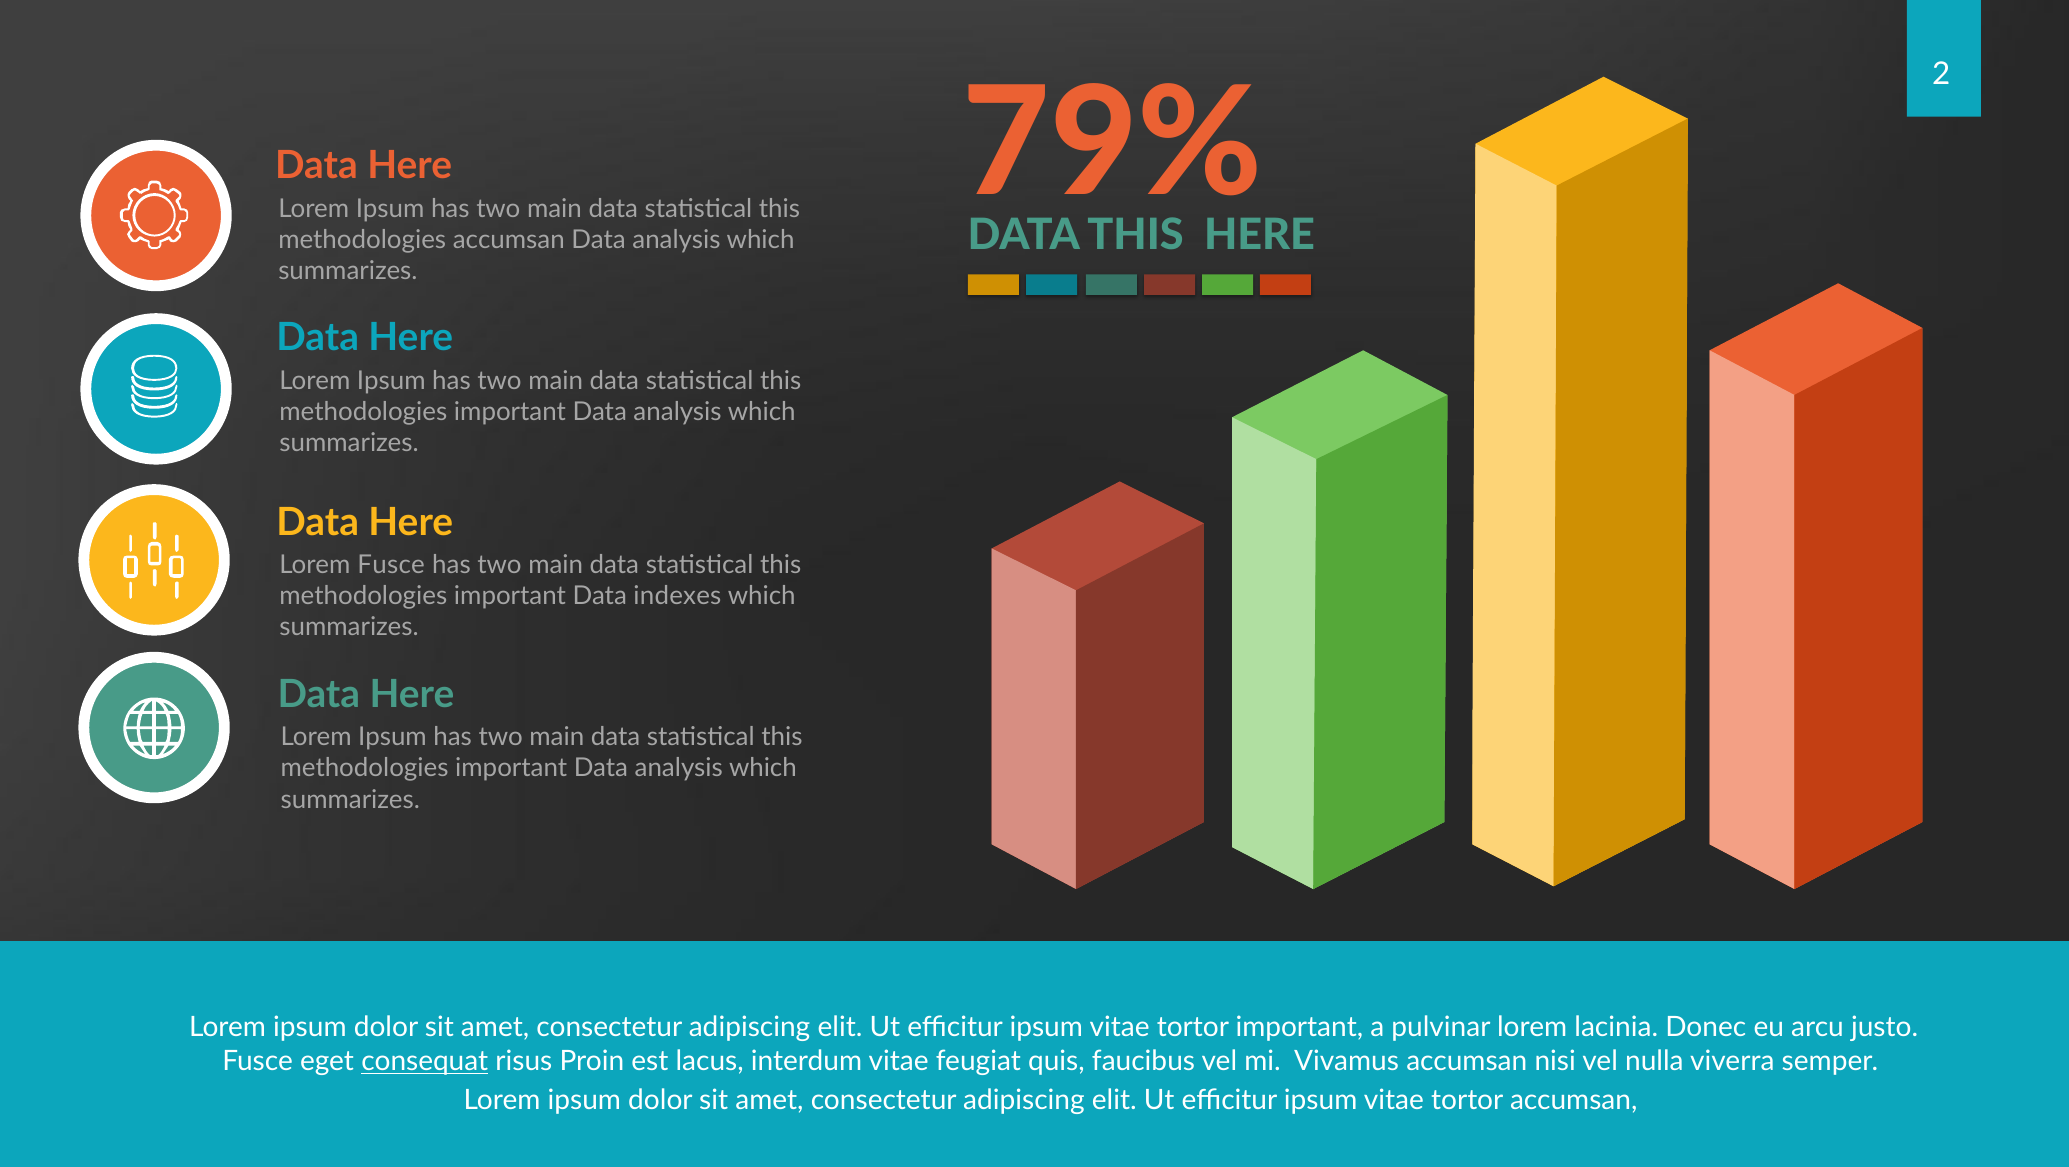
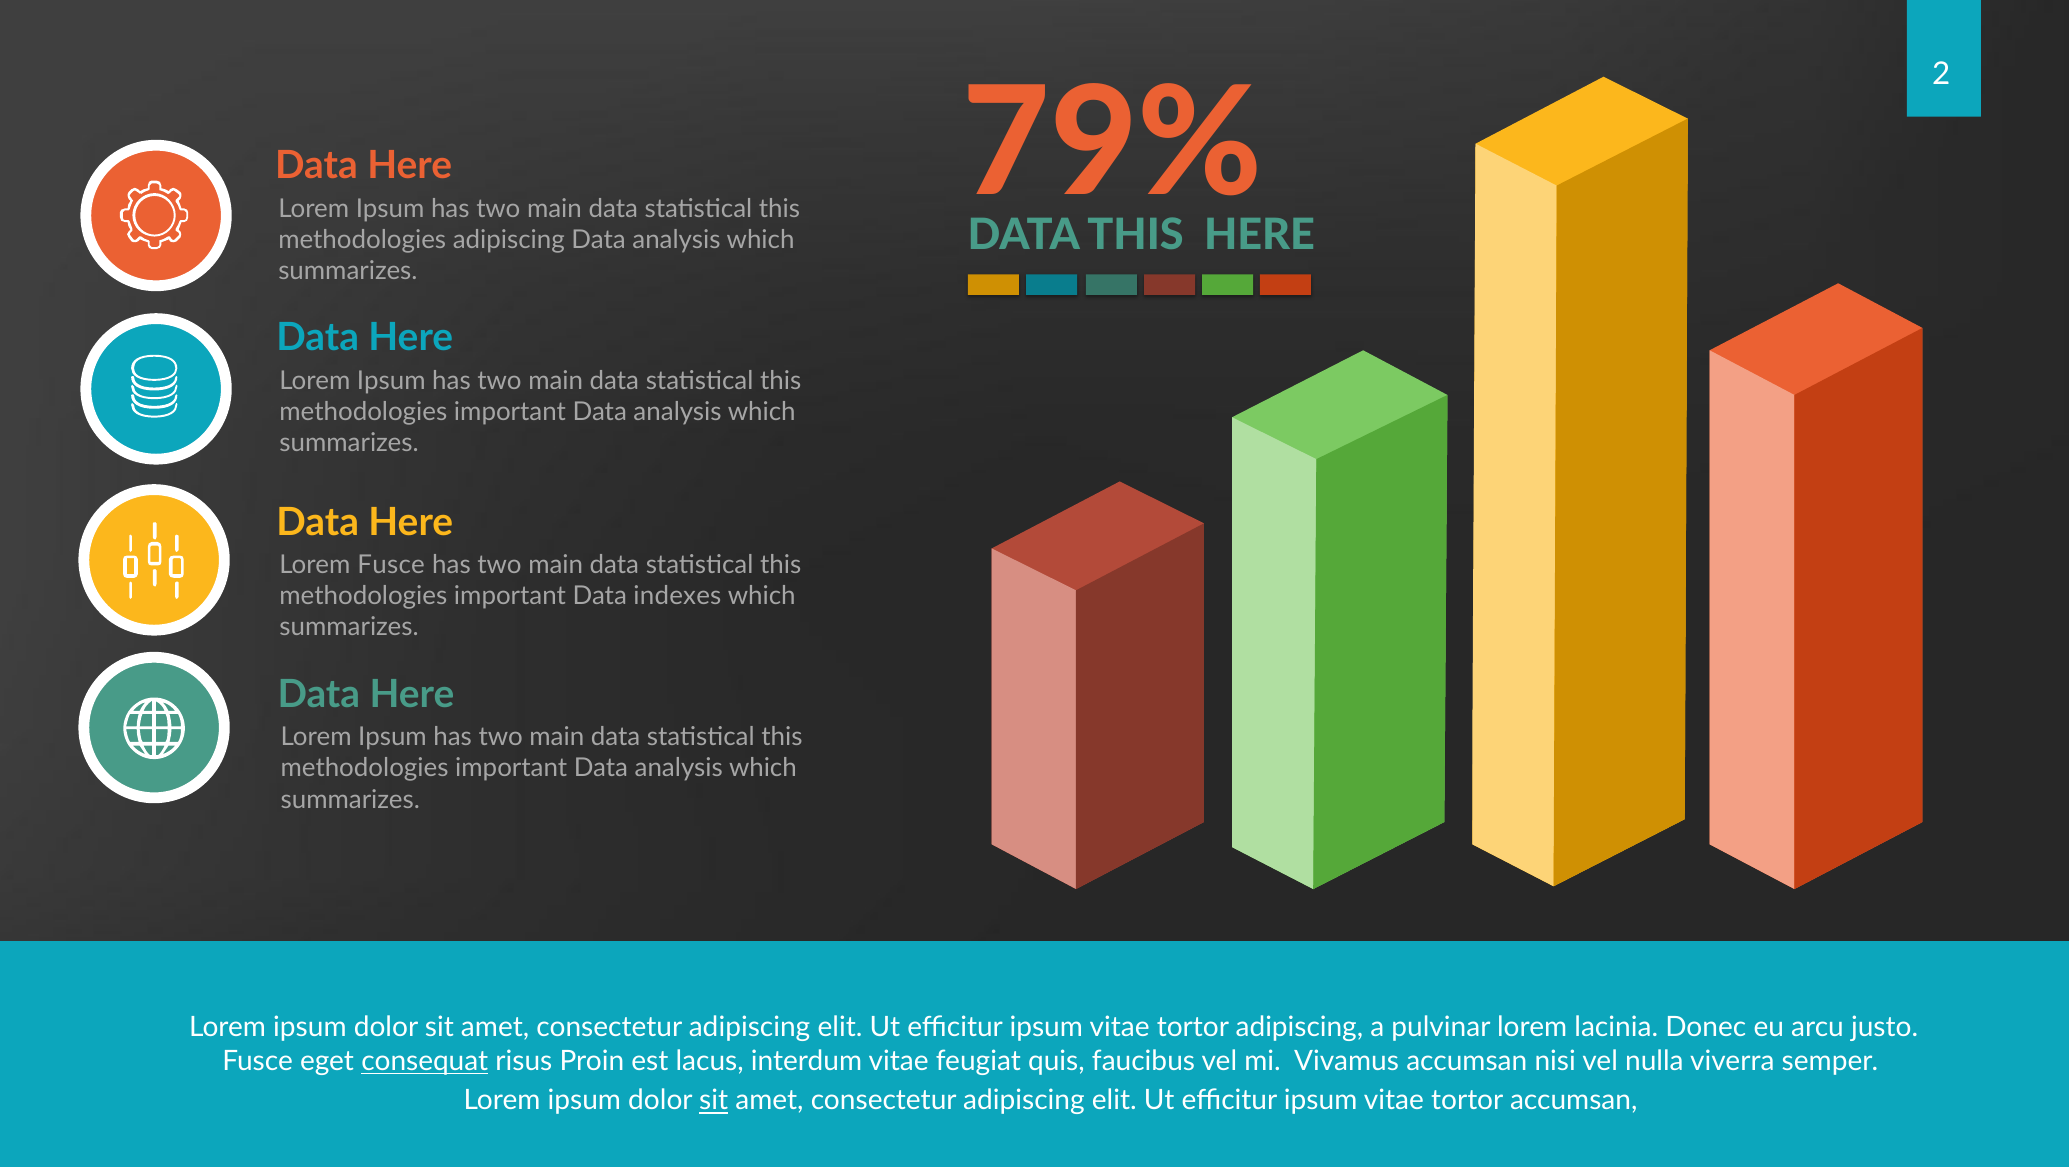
methodologies accumsan: accumsan -> adipiscing
tortor important: important -> adipiscing
sit at (714, 1100) underline: none -> present
